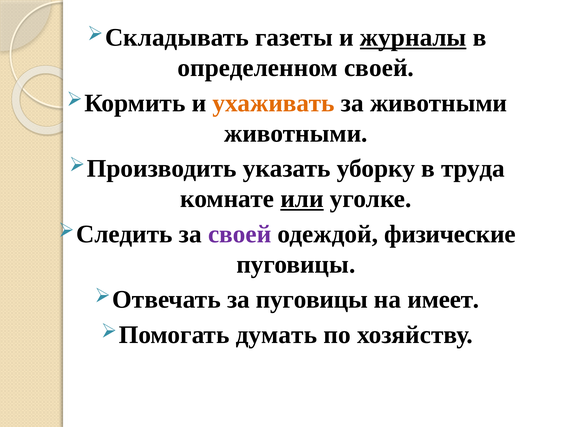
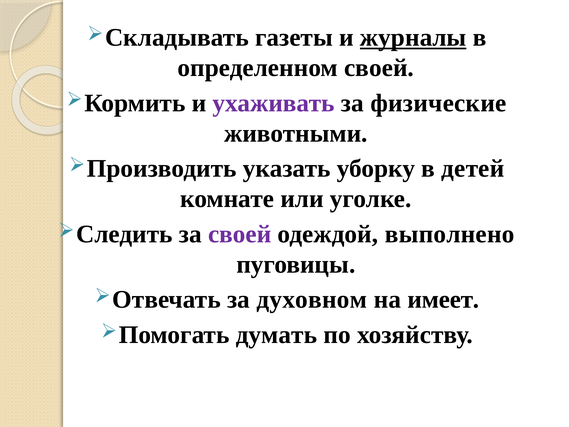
ухаживать colour: orange -> purple
за животными: животными -> физические
труда: труда -> детей
или underline: present -> none
физические: физические -> выполнено
за пуговицы: пуговицы -> духовном
